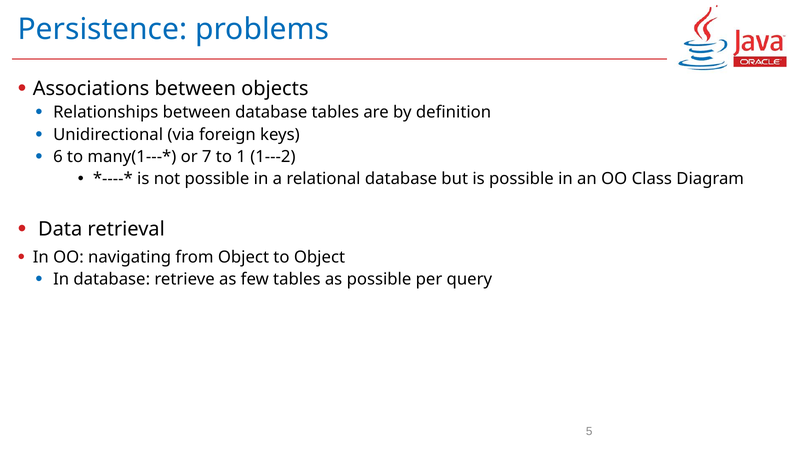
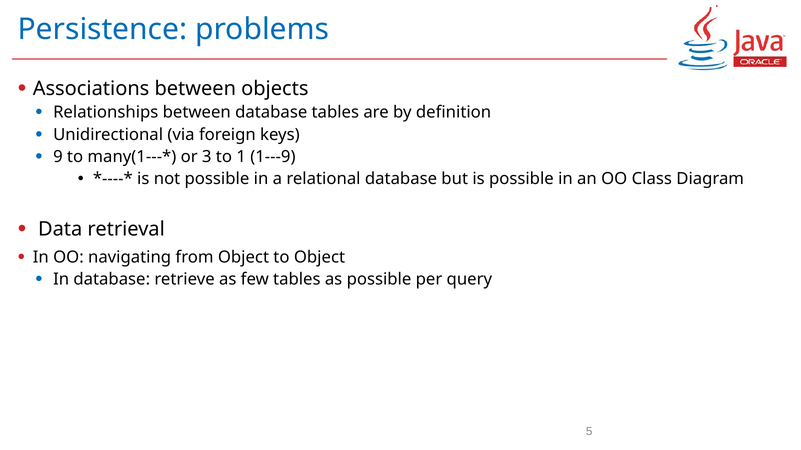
6: 6 -> 9
7: 7 -> 3
1---2: 1---2 -> 1---9
